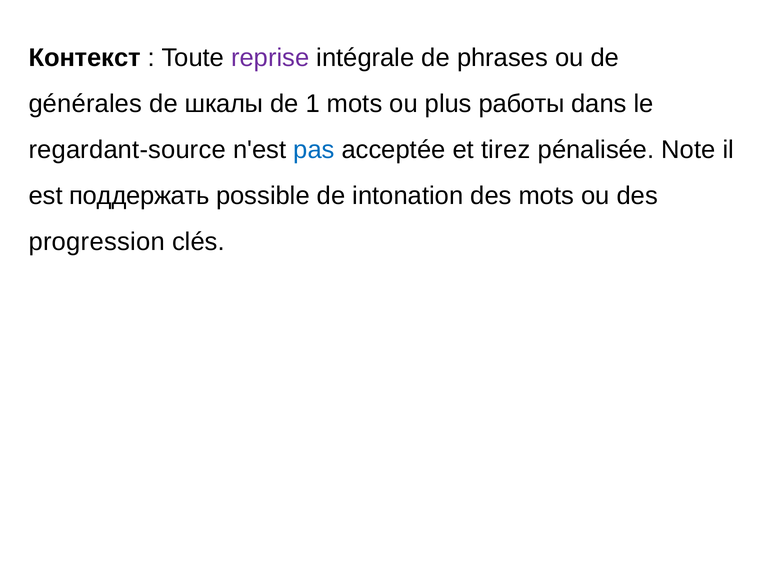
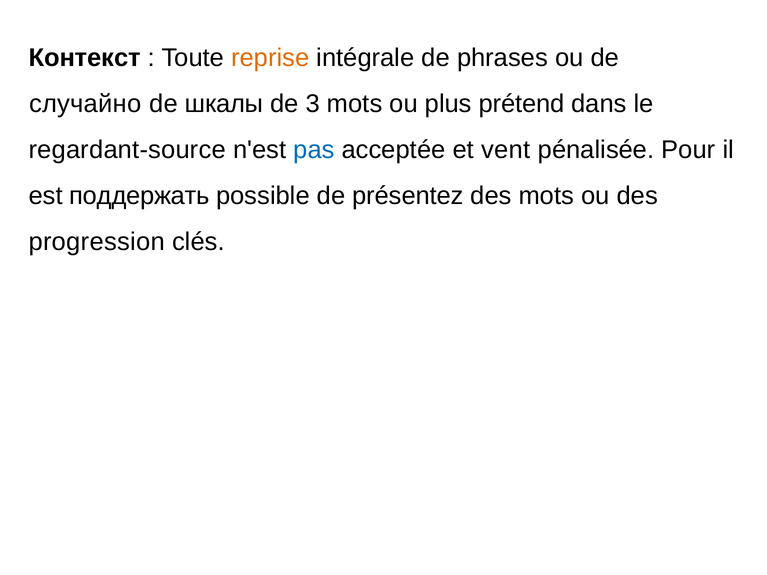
reprise colour: purple -> orange
générales: générales -> случайно
1: 1 -> 3
работы: работы -> prétend
tirez: tirez -> vent
Note: Note -> Pour
intonation: intonation -> présentez
